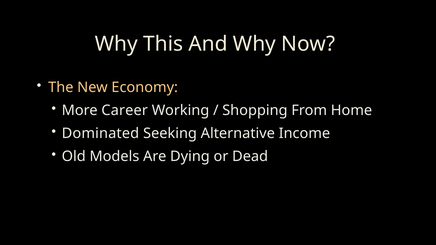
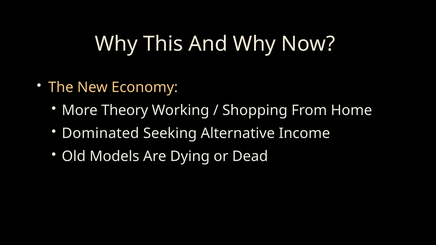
Career: Career -> Theory
